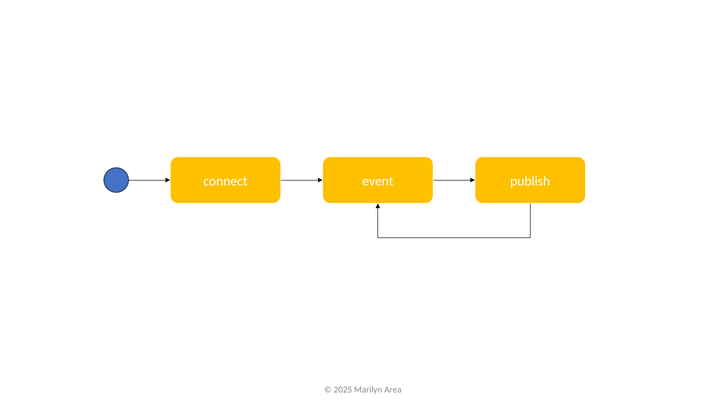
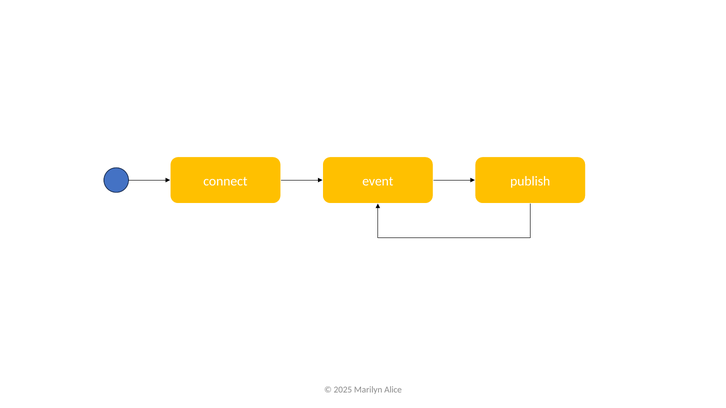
Area: Area -> Alice
